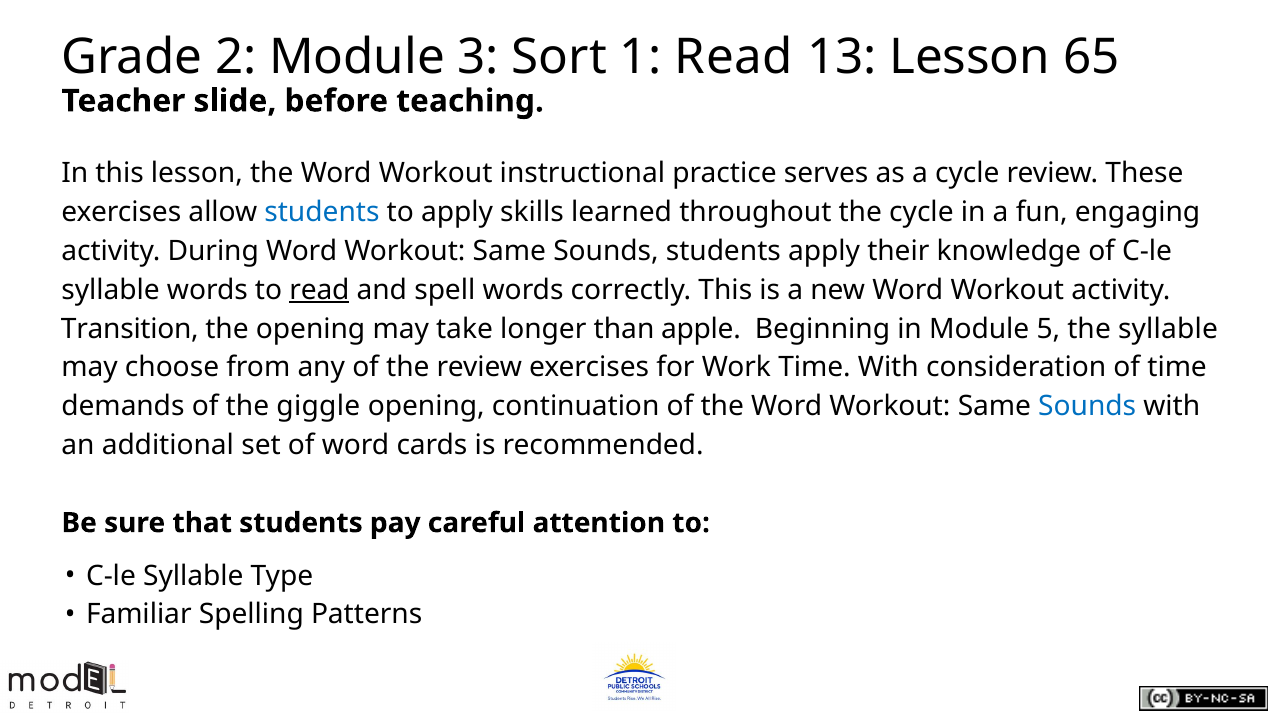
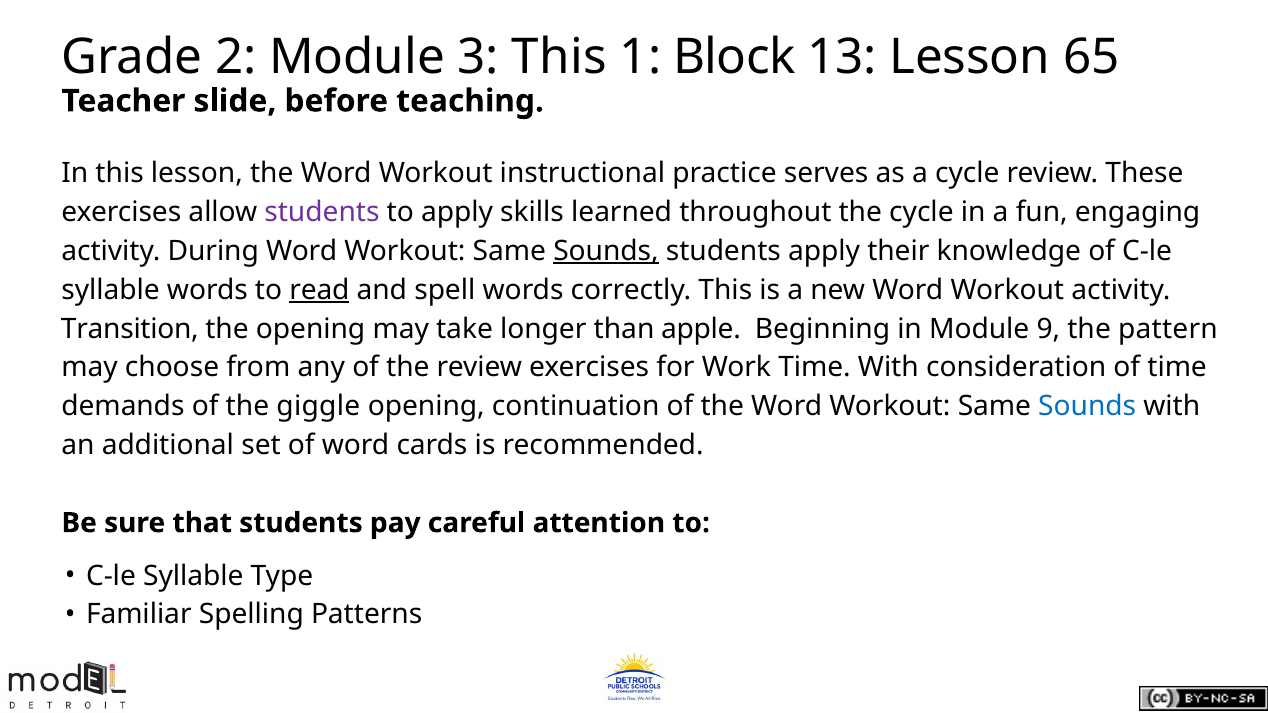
3 Sort: Sort -> This
1 Read: Read -> Block
students at (322, 212) colour: blue -> purple
Sounds at (606, 251) underline: none -> present
5: 5 -> 9
the syllable: syllable -> pattern
